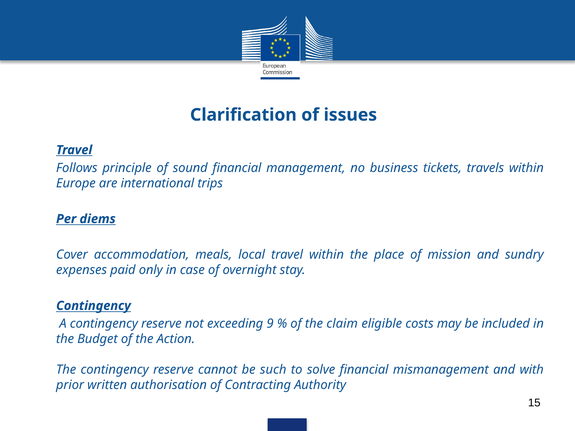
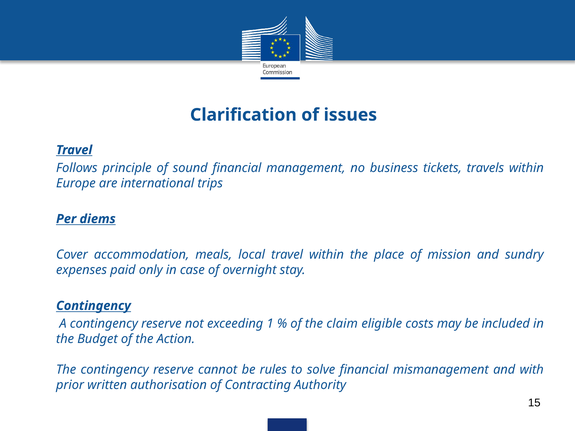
9: 9 -> 1
such: such -> rules
